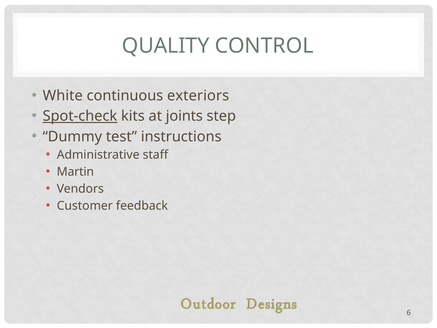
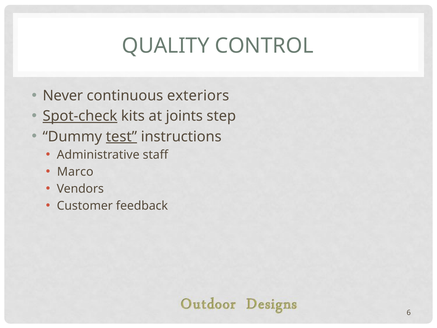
White: White -> Never
test underline: none -> present
Martin: Martin -> Marco
